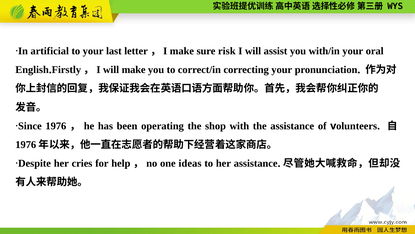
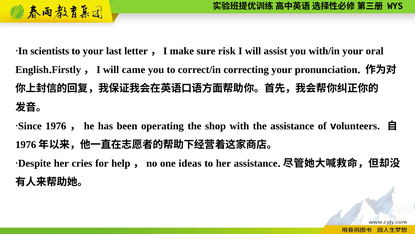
artificial: artificial -> scientists
will make: make -> came
